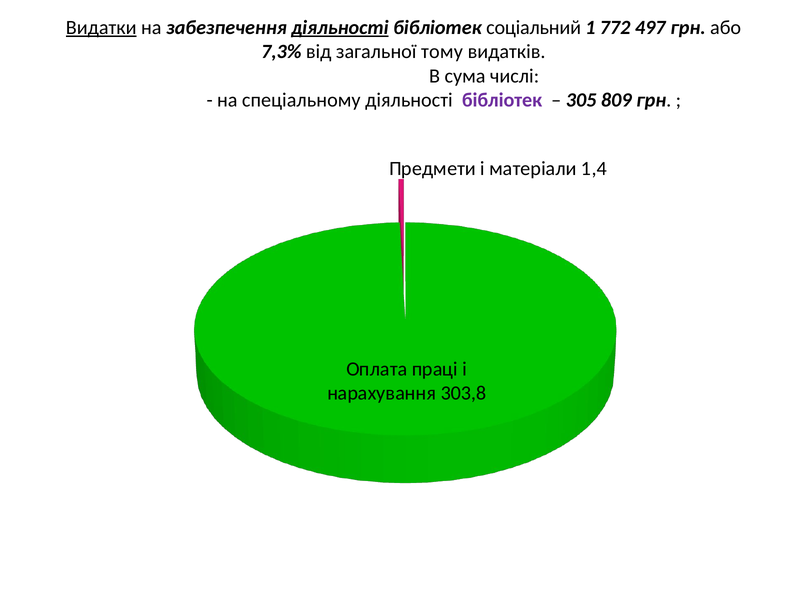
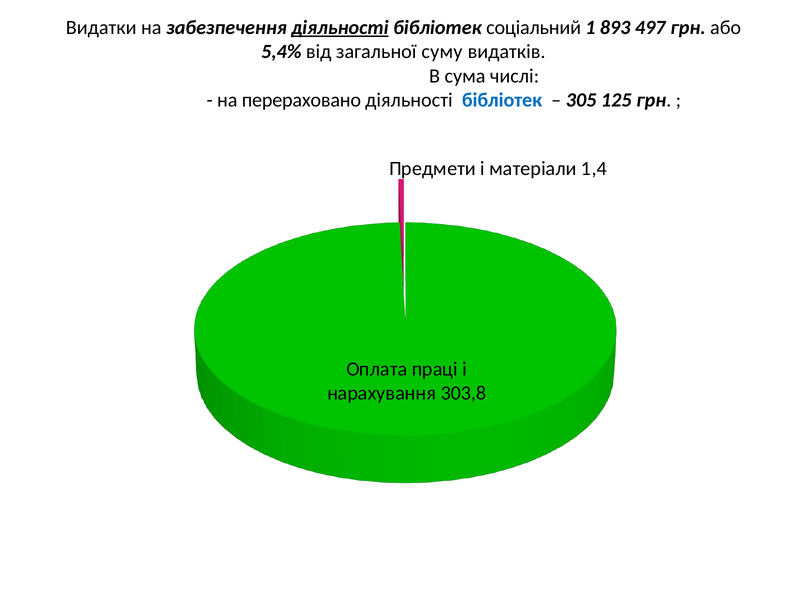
Видатки underline: present -> none
772: 772 -> 893
7,3%: 7,3% -> 5,4%
тому: тому -> суму
спеціальному: спеціальному -> перераховано
бібліотек at (502, 100) colour: purple -> blue
809: 809 -> 125
